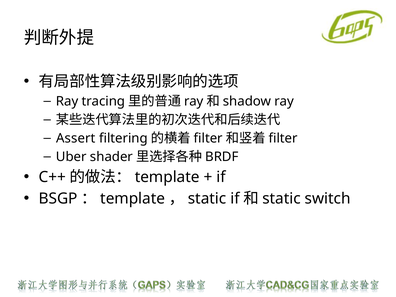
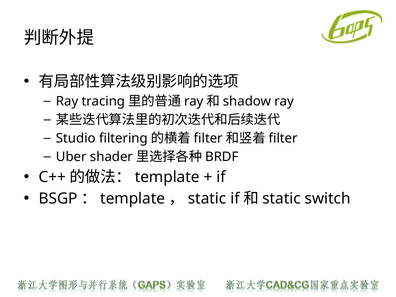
Assert: Assert -> Studio
